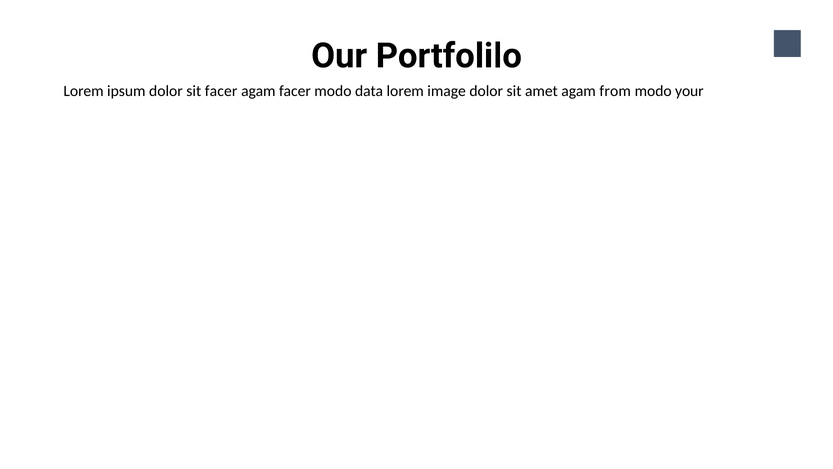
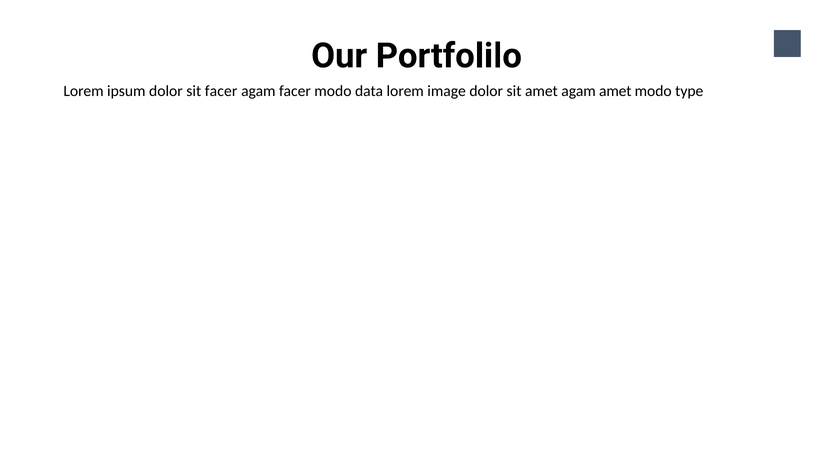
agam from: from -> amet
your: your -> type
